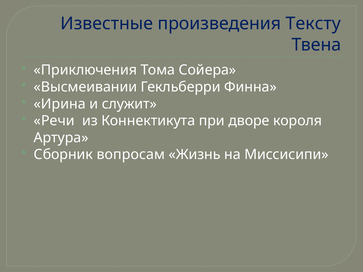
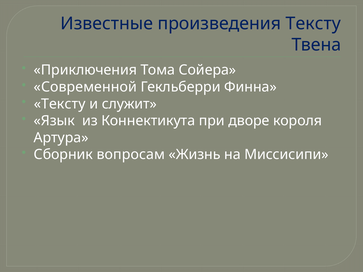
Высмеивании: Высмеивании -> Современной
Ирина at (60, 104): Ирина -> Тексту
Речи: Речи -> Язык
